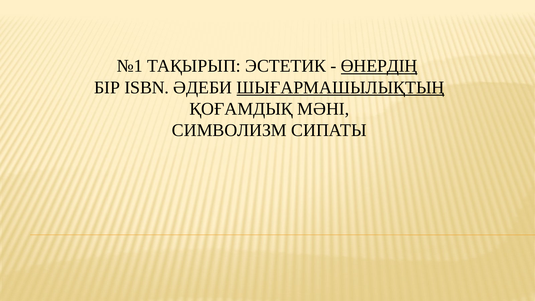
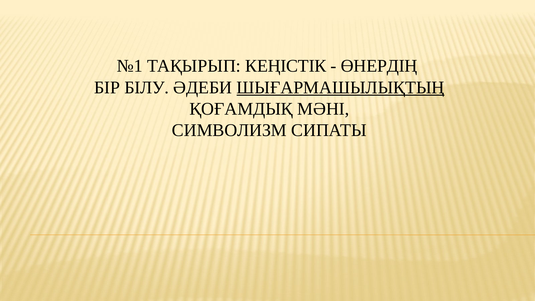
ЭСТЕТИК: ЭСТЕТИК -> КЕҢІСТІК
ӨНЕРДІҢ underline: present -> none
ISBN: ISBN -> БІЛУ
